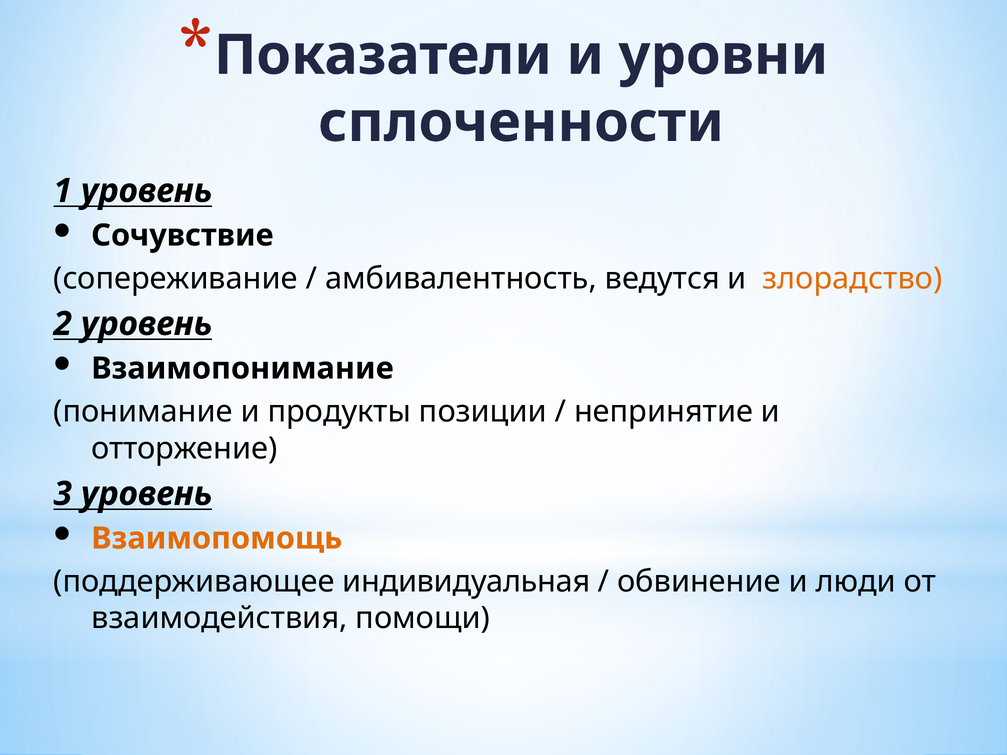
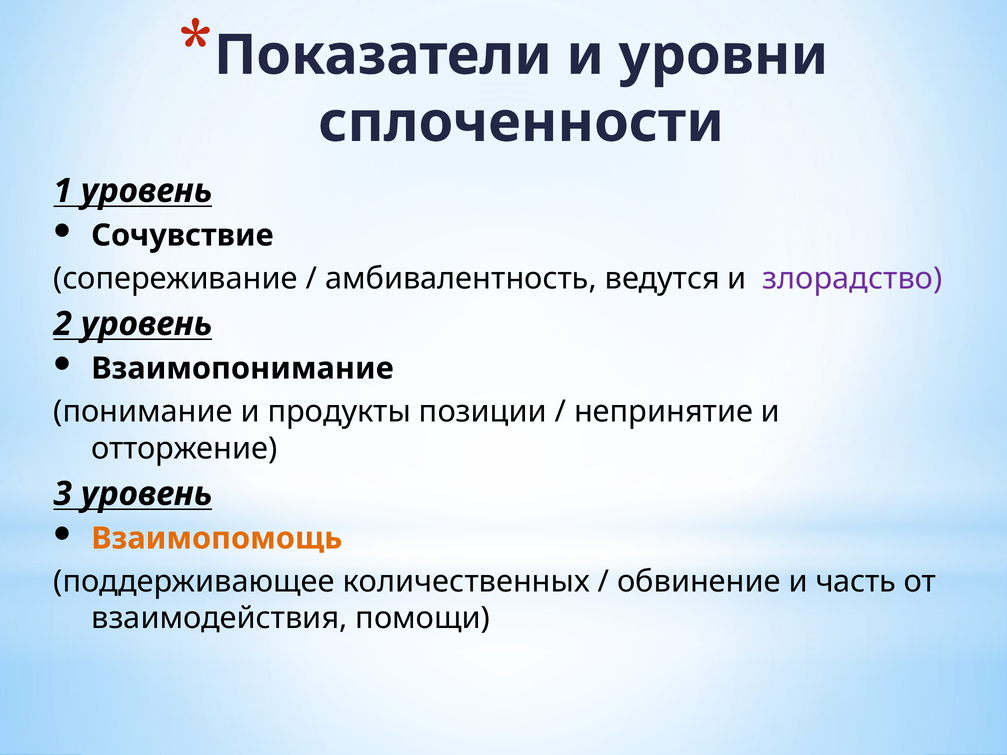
злорадство colour: orange -> purple
индивидуальная: индивидуальная -> количественных
люди: люди -> часть
